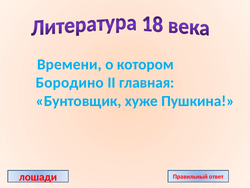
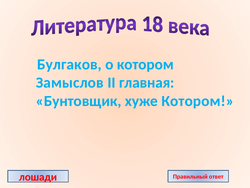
Времени: Времени -> Булгаков
Бородино: Бородино -> Замыслов
хуже Пушкина: Пушкина -> Котором
